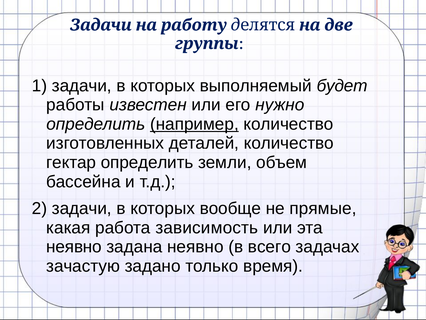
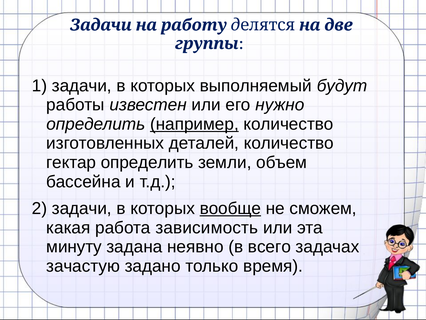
будет: будет -> будут
вообще underline: none -> present
прямые: прямые -> сможем
неявно at (74, 246): неявно -> минуту
